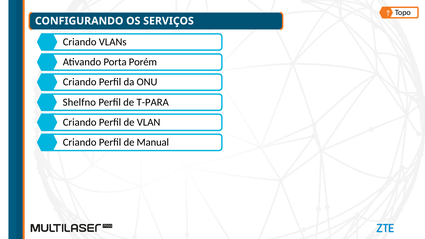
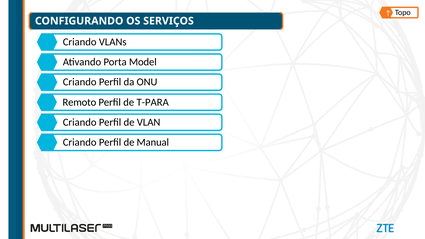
Porém: Porém -> Model
Shelfno: Shelfno -> Remoto
